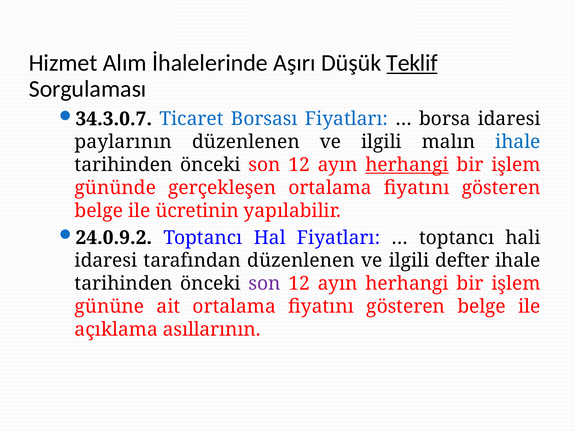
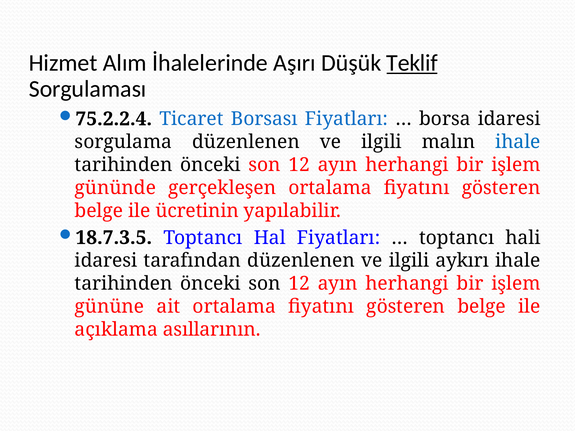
34.3.0.7: 34.3.0.7 -> 75.2.2.4
paylarının: paylarının -> sorgulama
herhangi at (407, 165) underline: present -> none
24.0.9.2: 24.0.9.2 -> 18.7.3.5
defter: defter -> aykırı
son at (265, 284) colour: purple -> black
